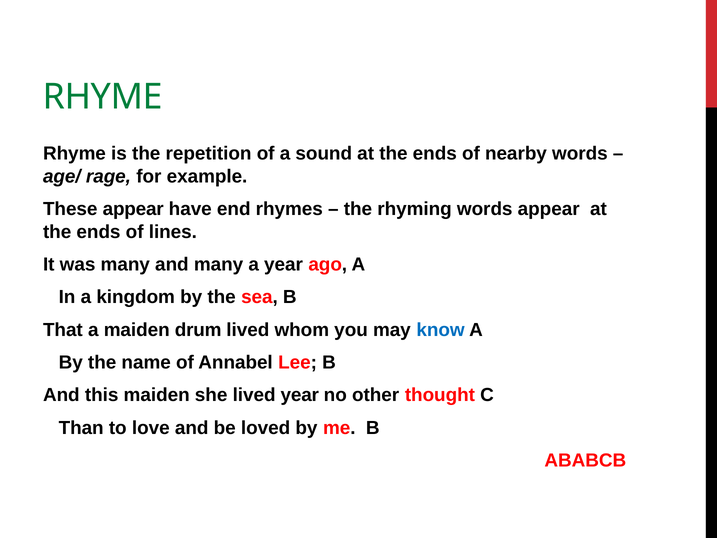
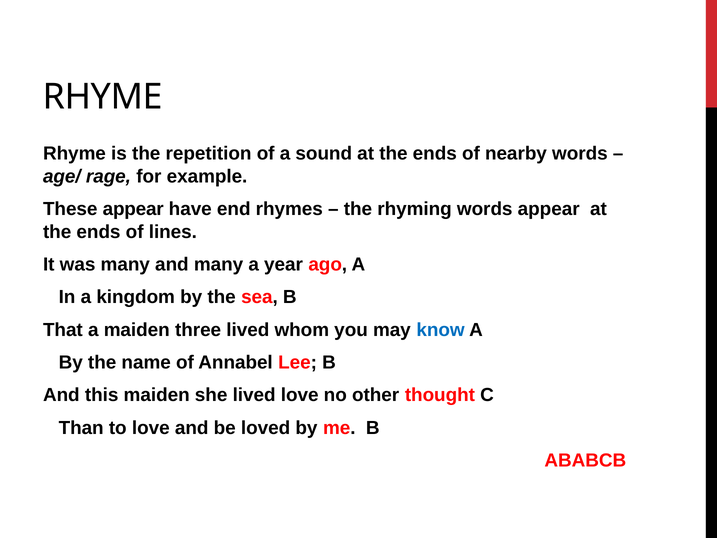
RHYME at (103, 97) colour: green -> black
drum: drum -> three
lived year: year -> love
